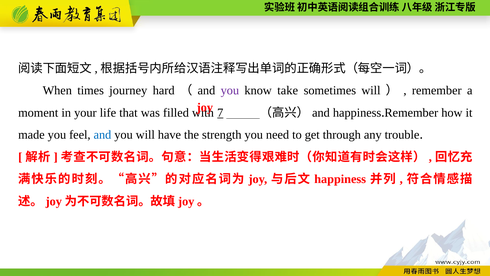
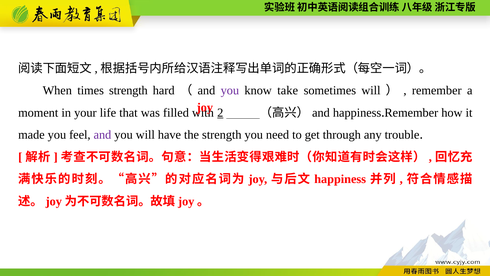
times journey: journey -> strength
7: 7 -> 2
and at (102, 135) colour: blue -> purple
